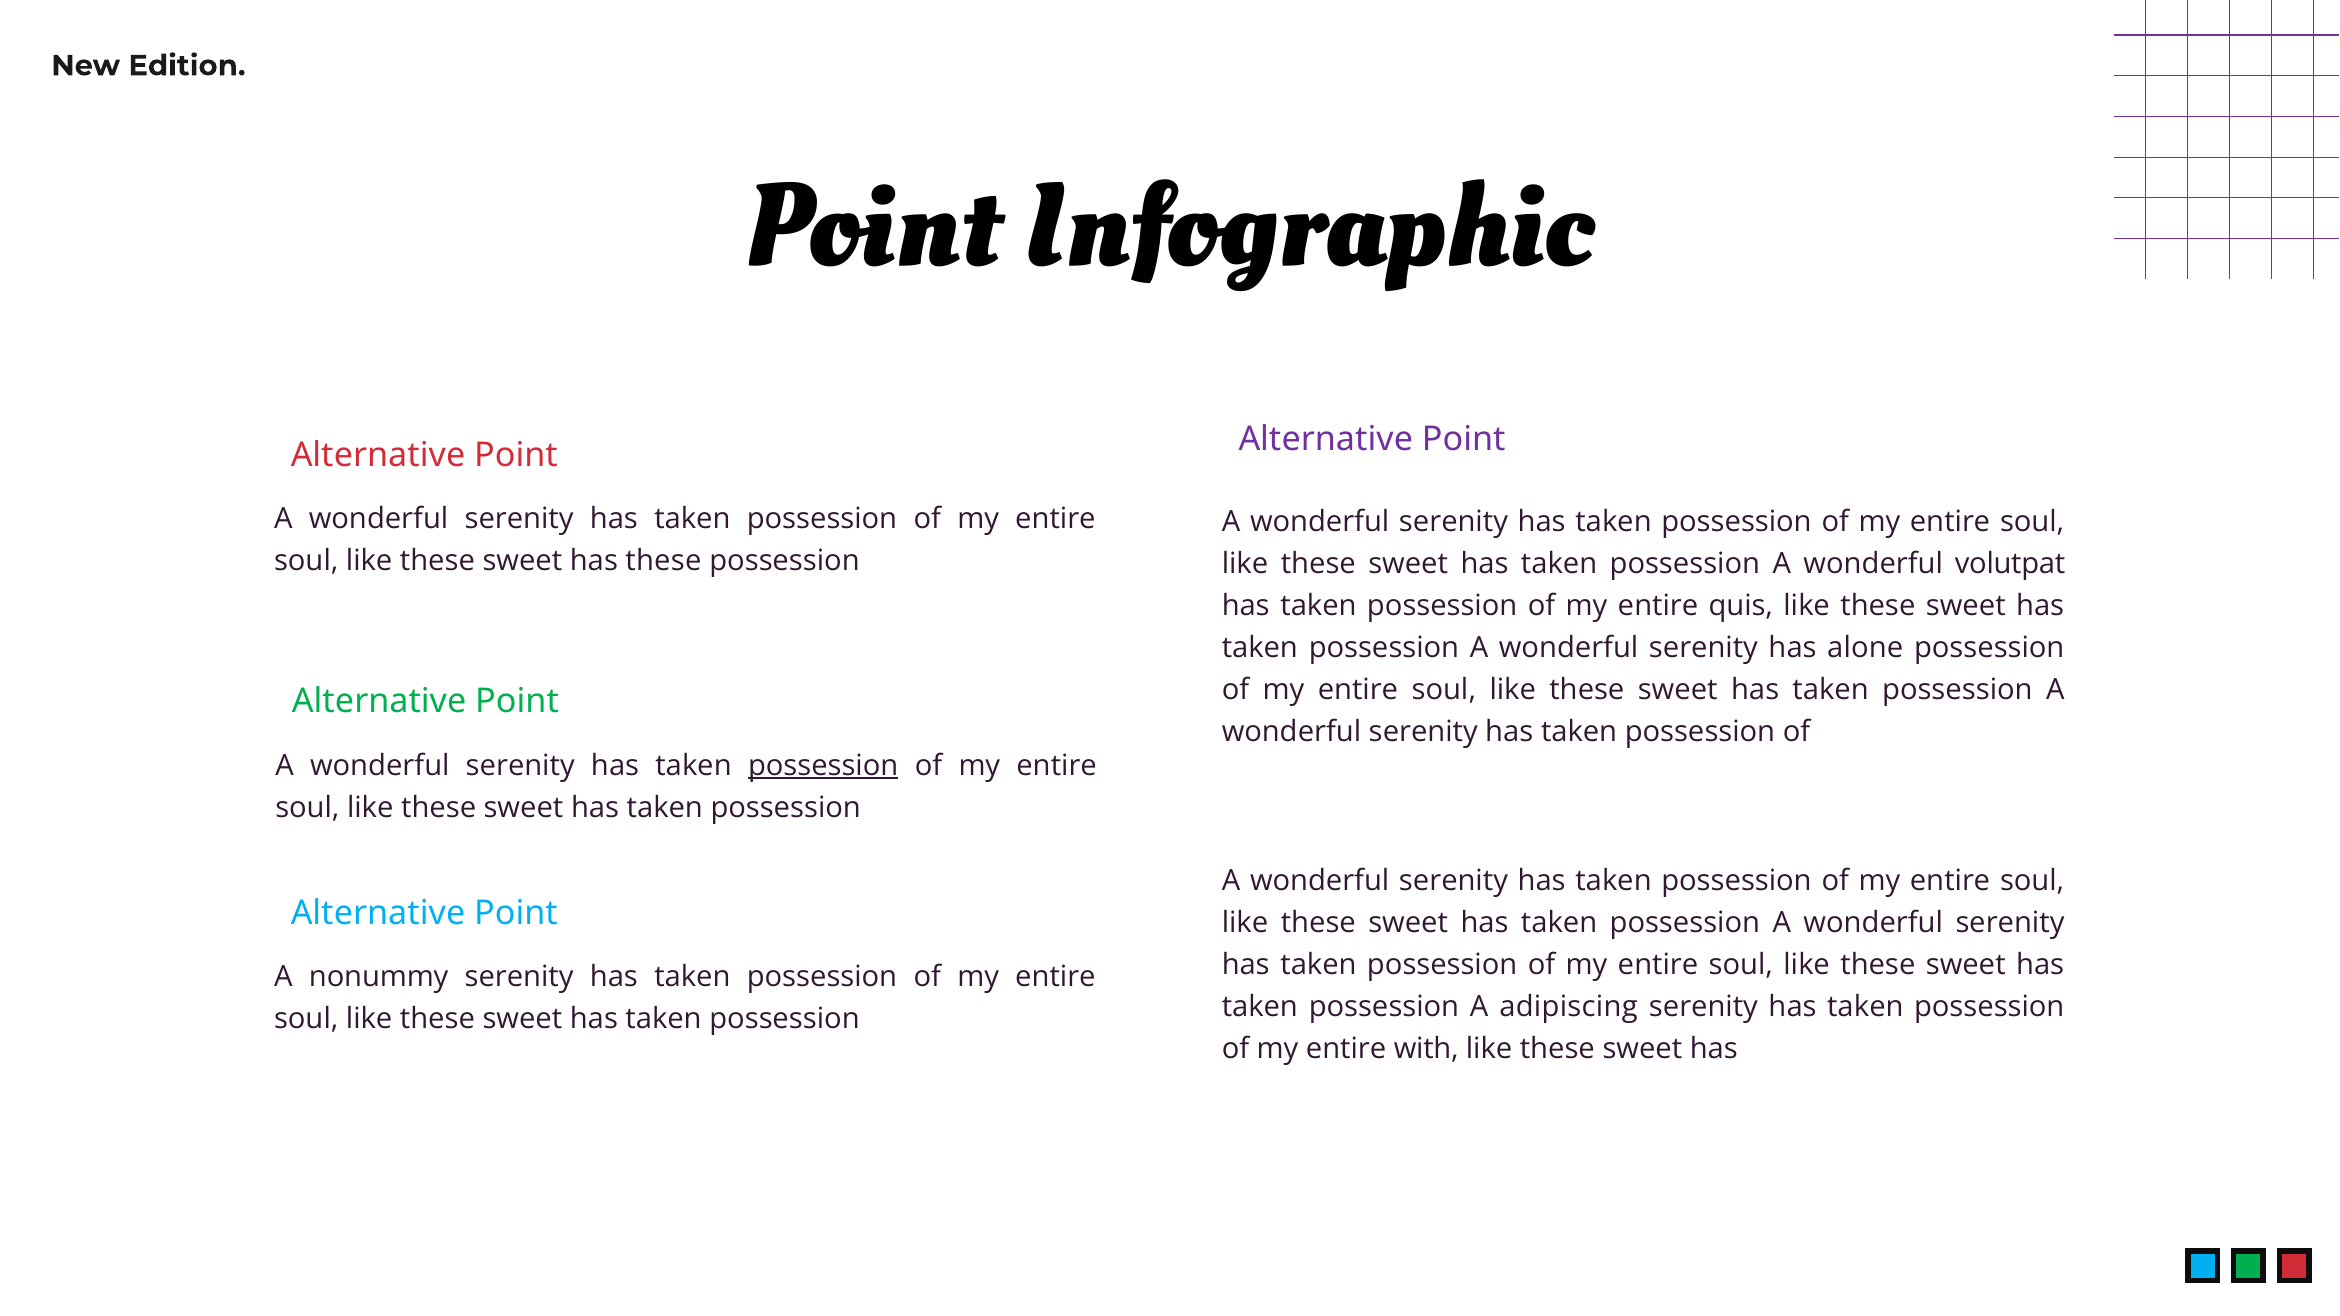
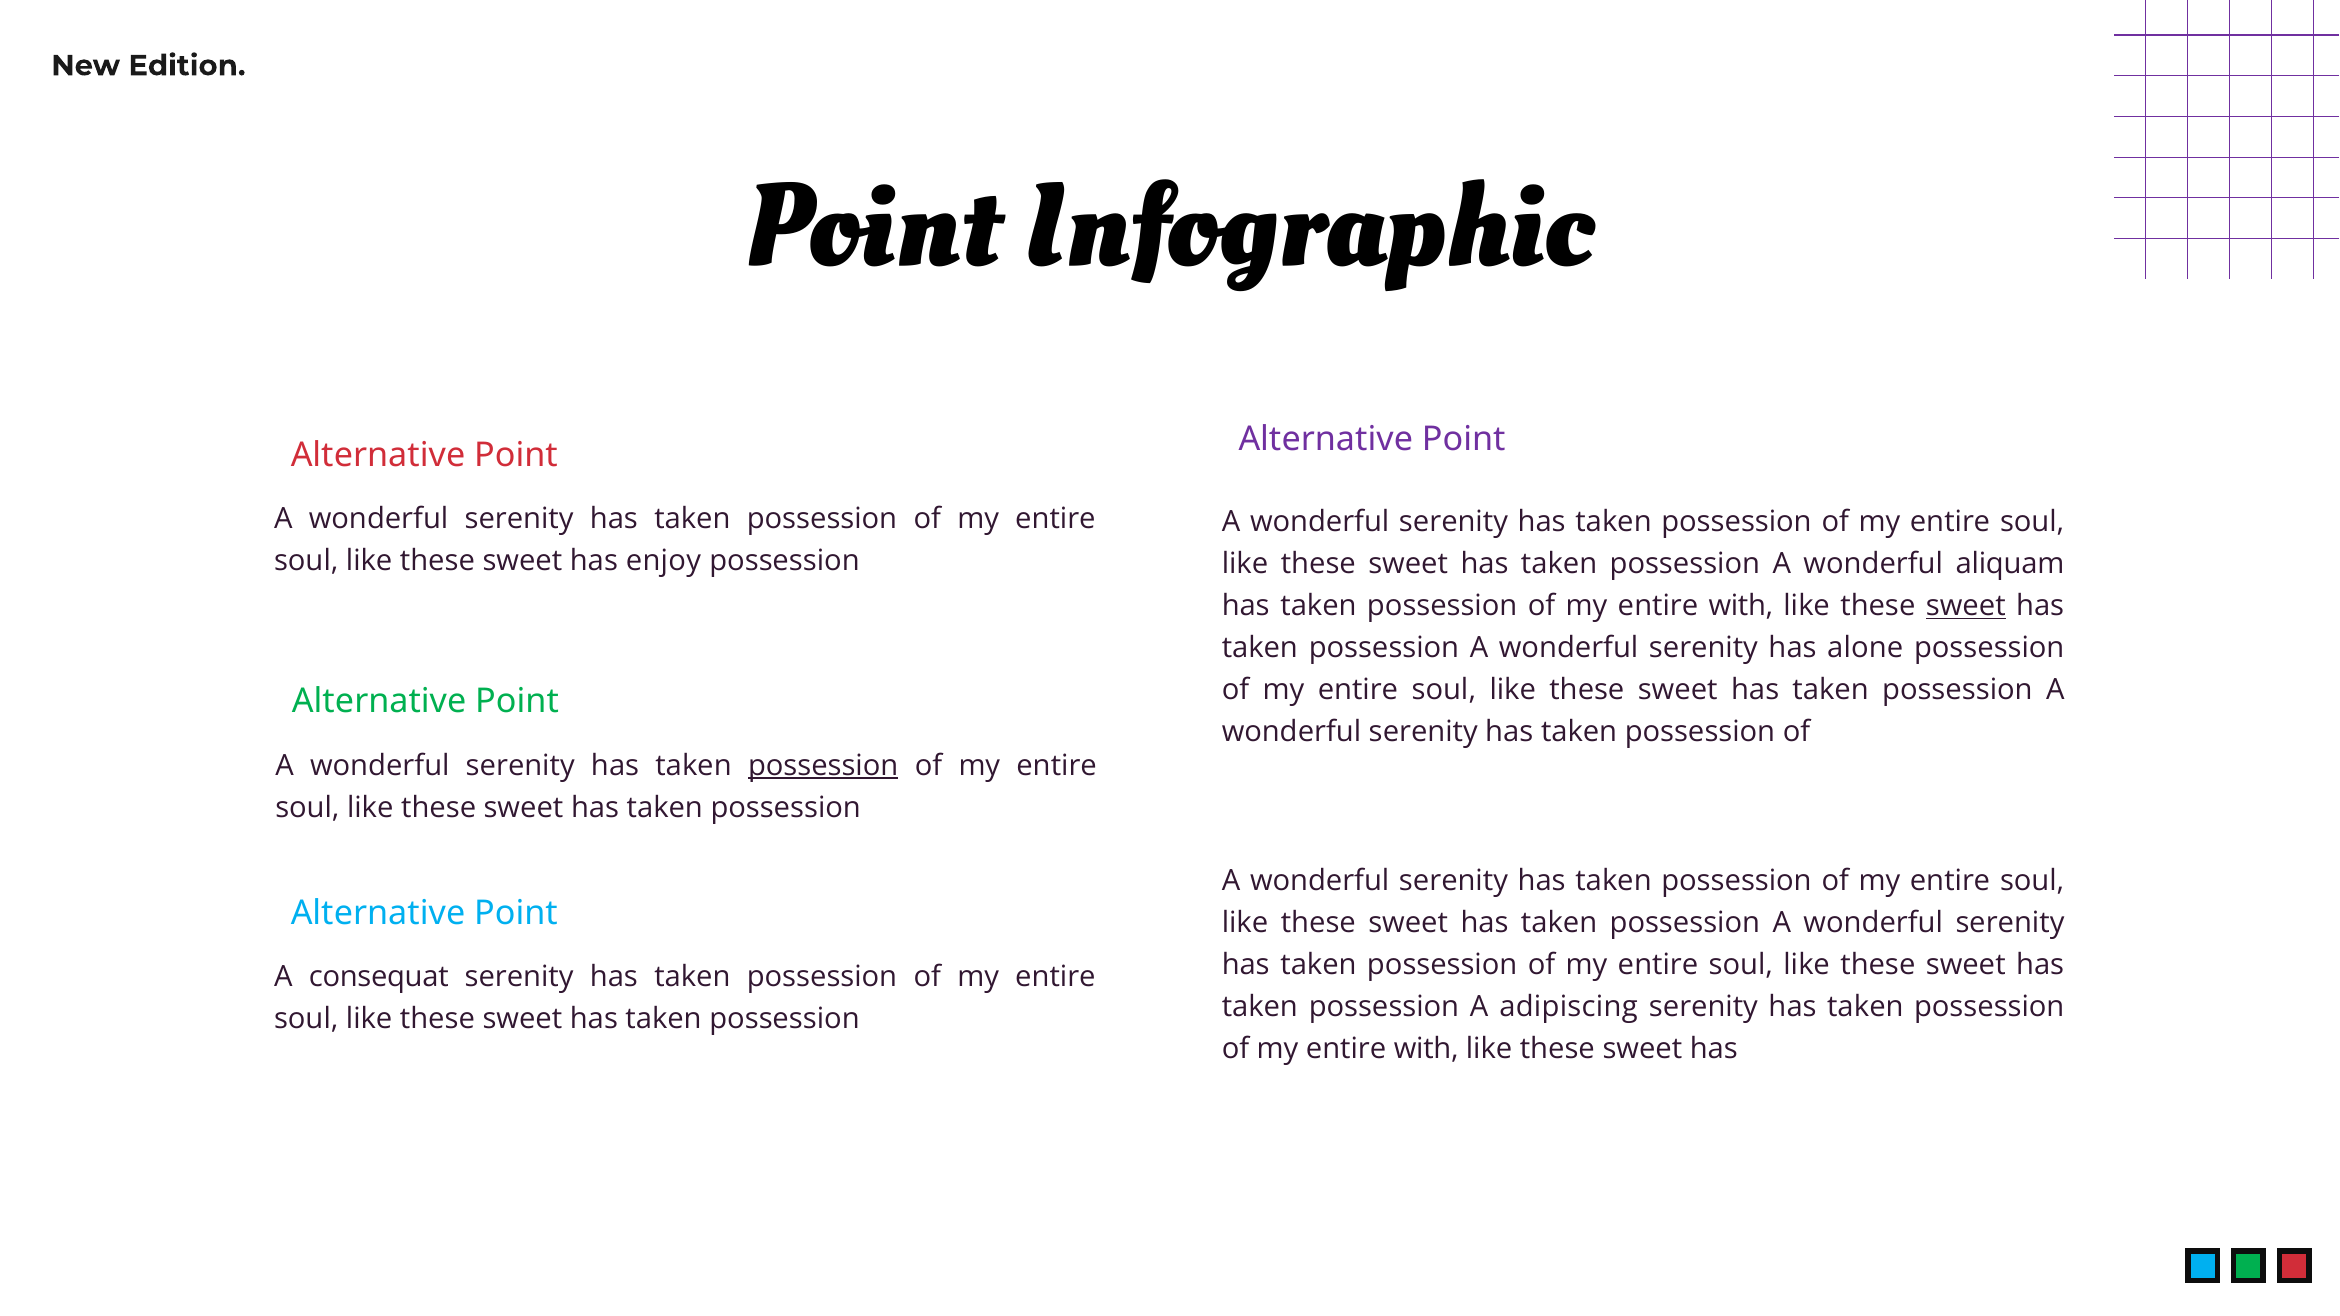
has these: these -> enjoy
volutpat: volutpat -> aliquam
quis at (1741, 606): quis -> with
sweet at (1966, 606) underline: none -> present
nonummy: nonummy -> consequat
